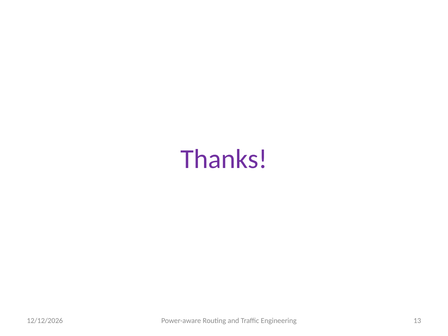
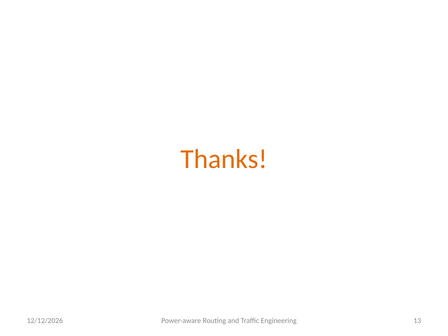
Thanks colour: purple -> orange
